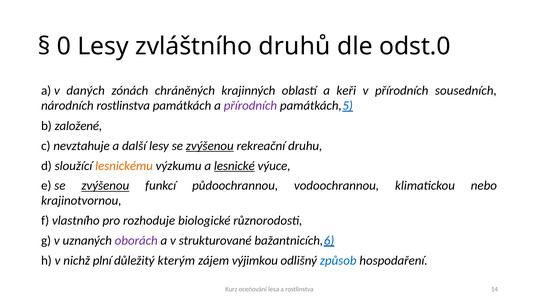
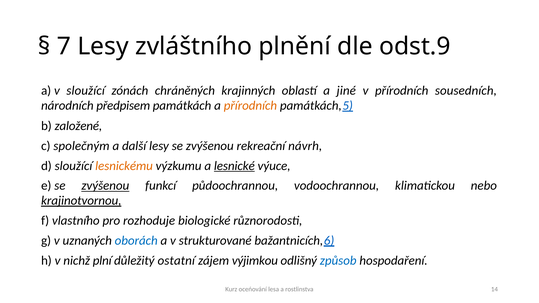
0: 0 -> 7
druhů: druhů -> plnění
odst.0: odst.0 -> odst.9
v daných: daných -> sloužící
keři: keři -> jiné
národních rostlinstva: rostlinstva -> předpisem
přírodních at (250, 106) colour: purple -> orange
nevztahuje: nevztahuje -> společným
zvýšenou at (210, 146) underline: present -> none
druhu: druhu -> návrh
krajinotvornou underline: none -> present
oborách colour: purple -> blue
kterým: kterým -> ostatní
